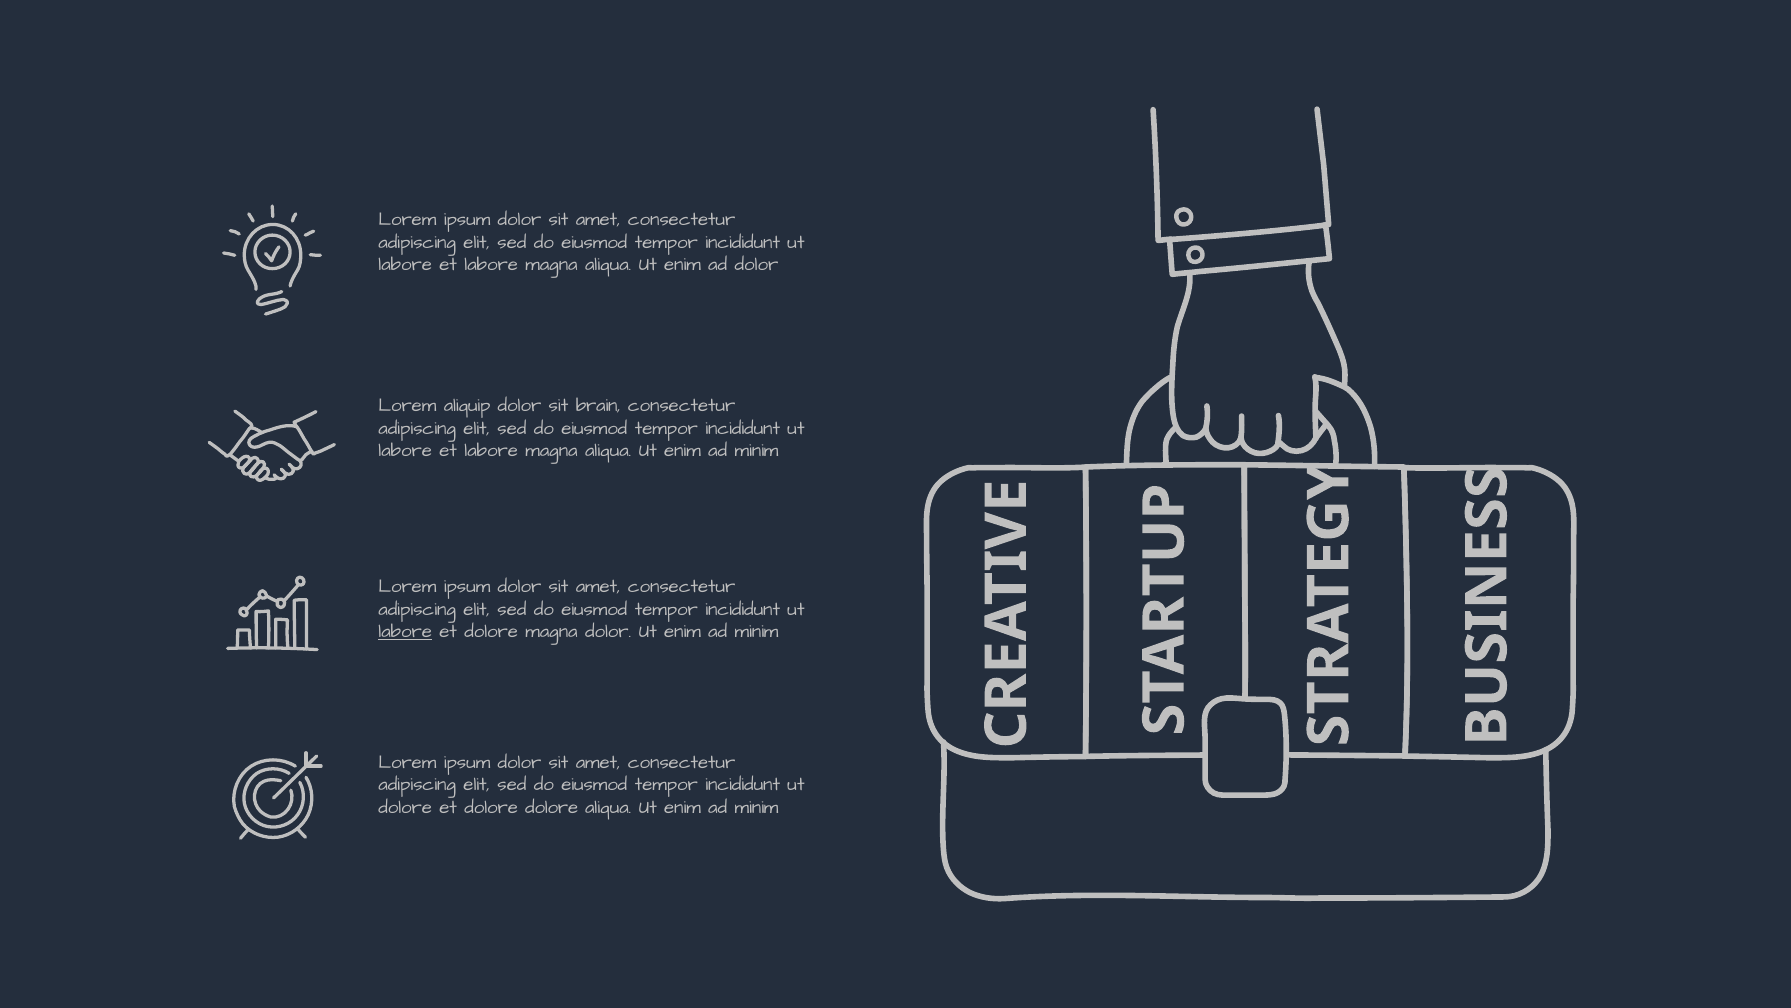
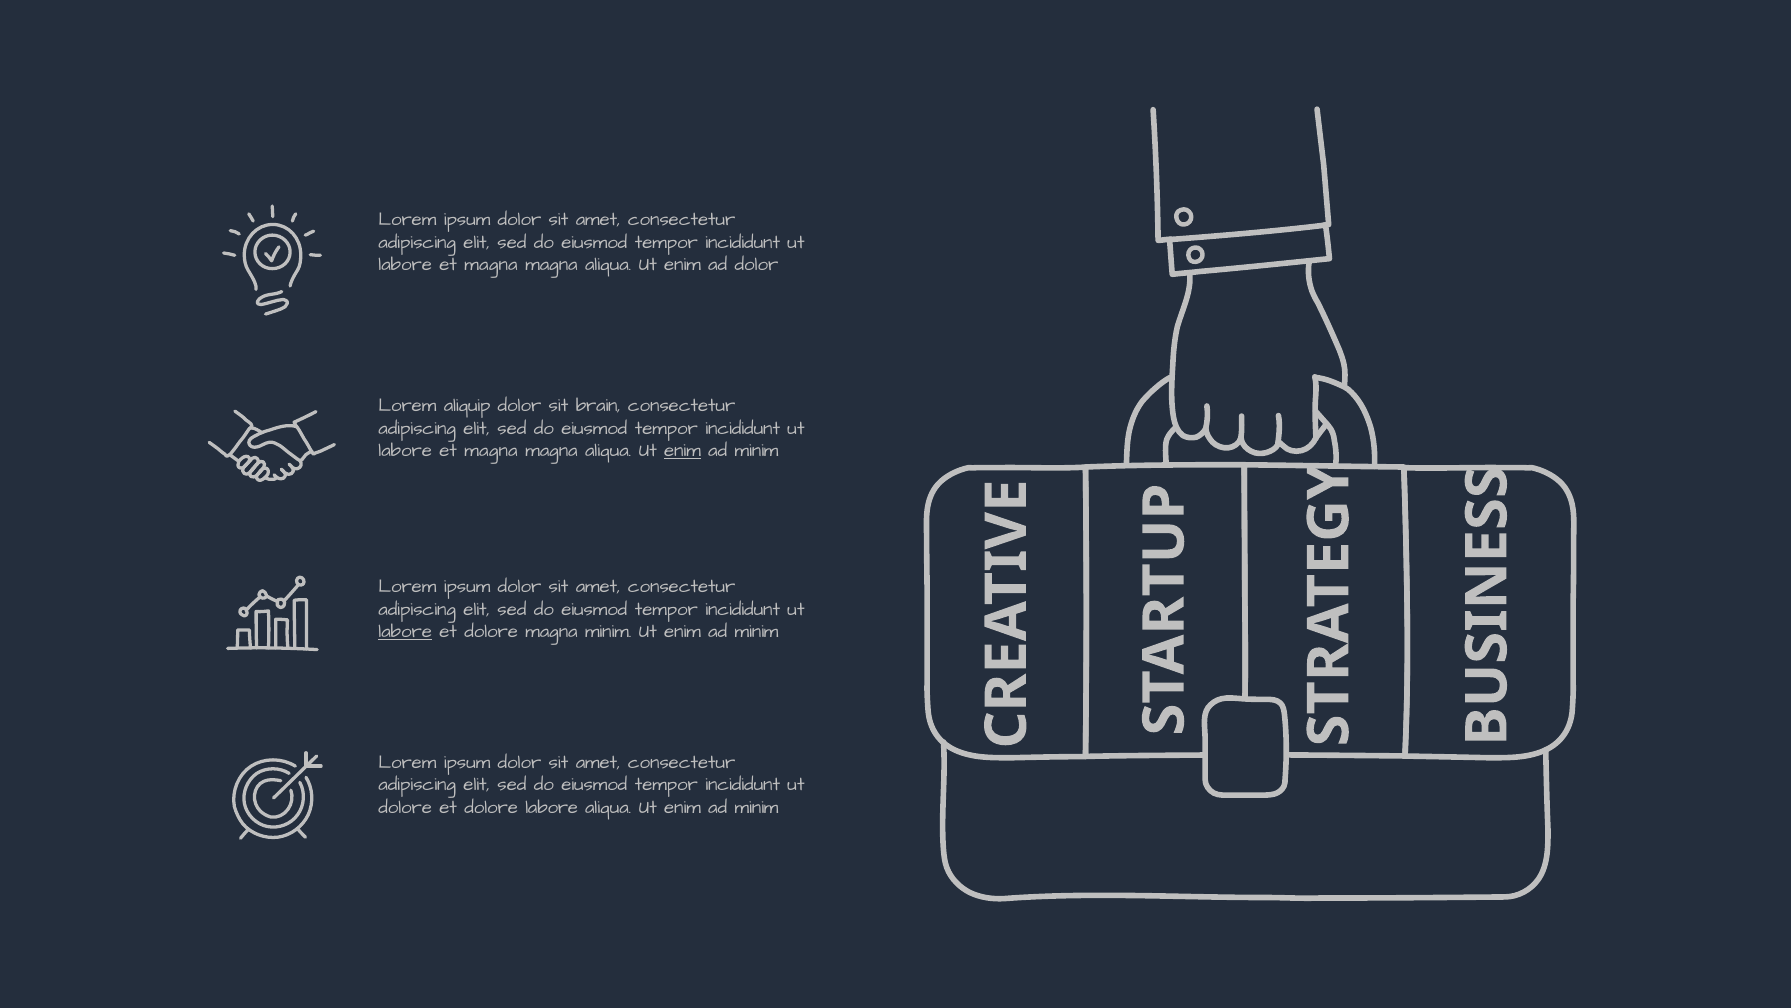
labore at (491, 264): labore -> magna
labore at (491, 450): labore -> magna
enim at (682, 450) underline: none -> present
magna dolor: dolor -> minim
dolore dolore: dolore -> labore
